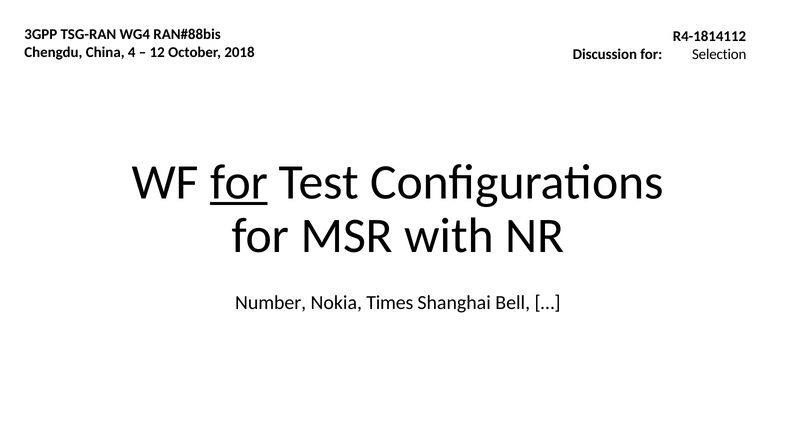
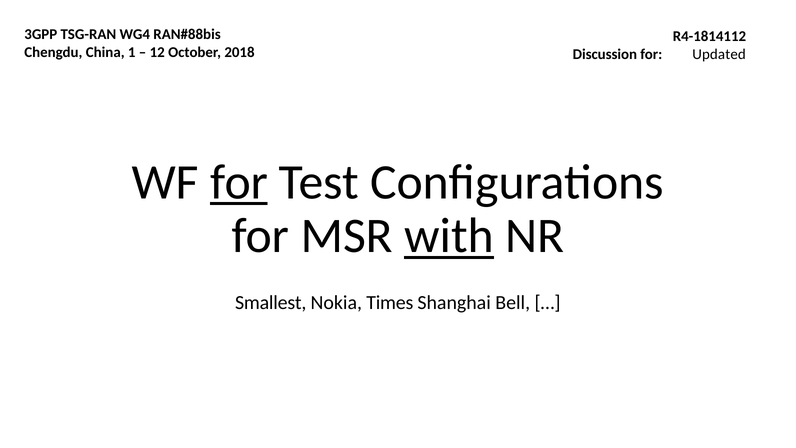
4: 4 -> 1
Selection: Selection -> Updated
with underline: none -> present
Number: Number -> Smallest
